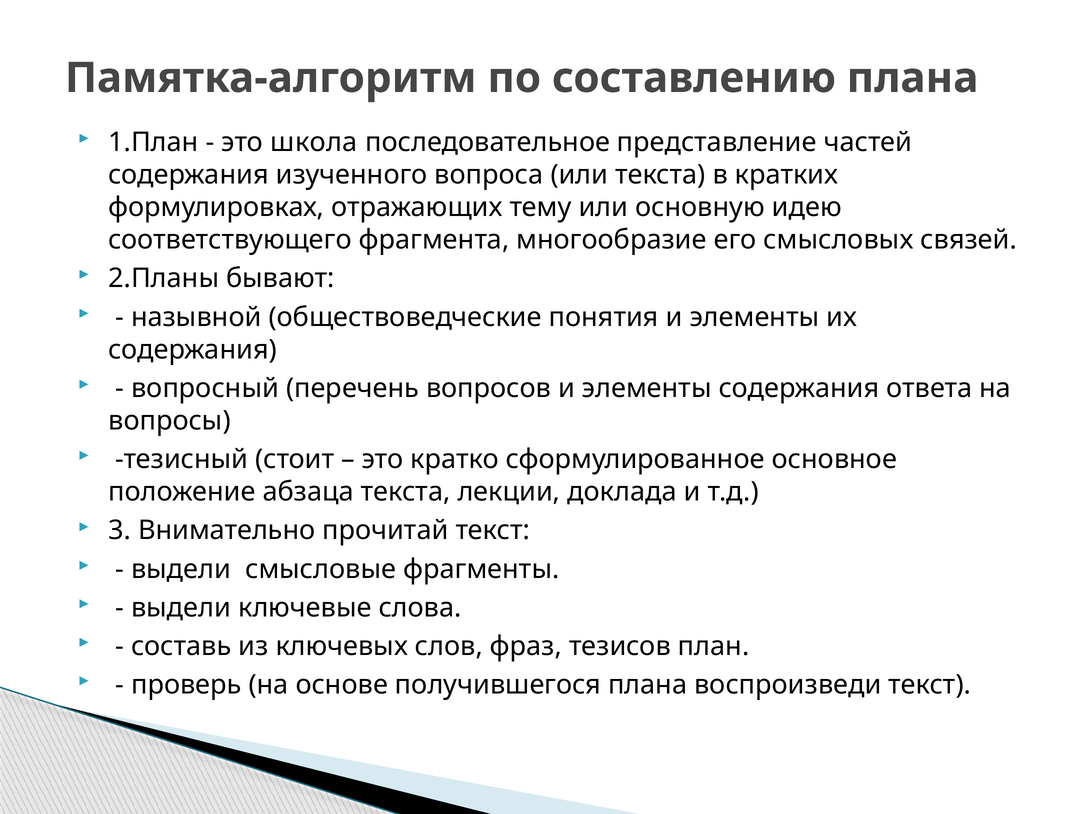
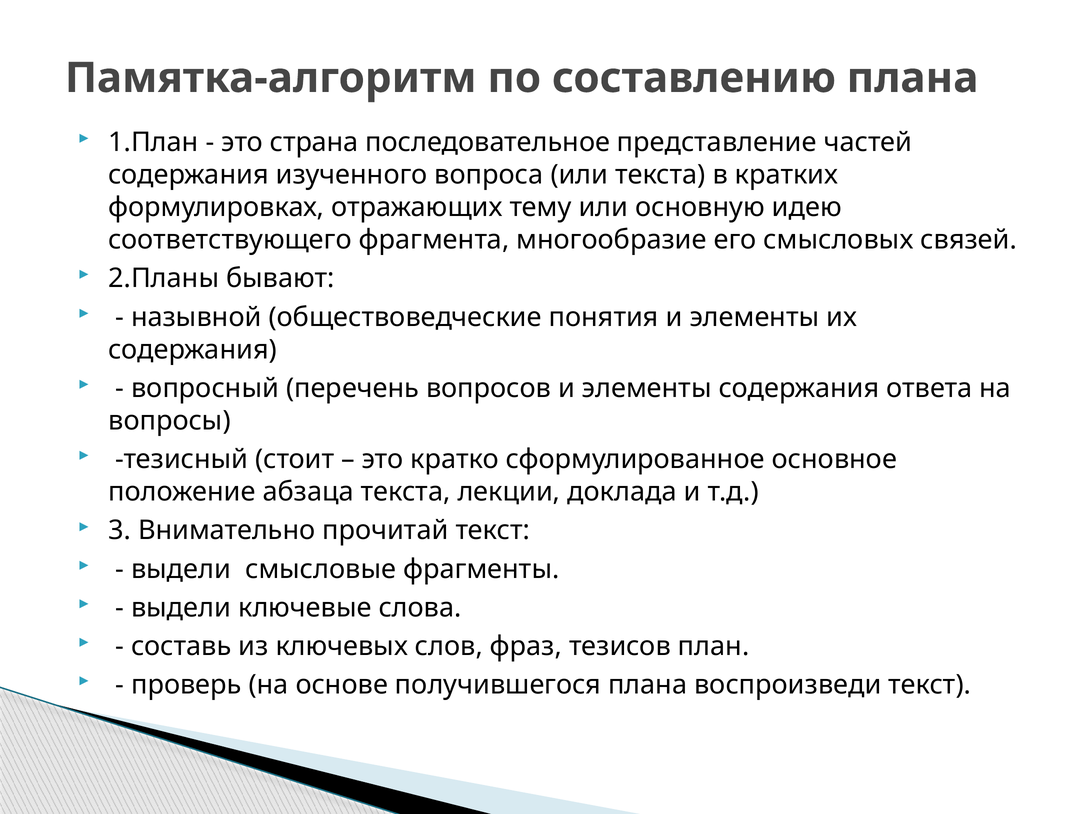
школа: школа -> страна
